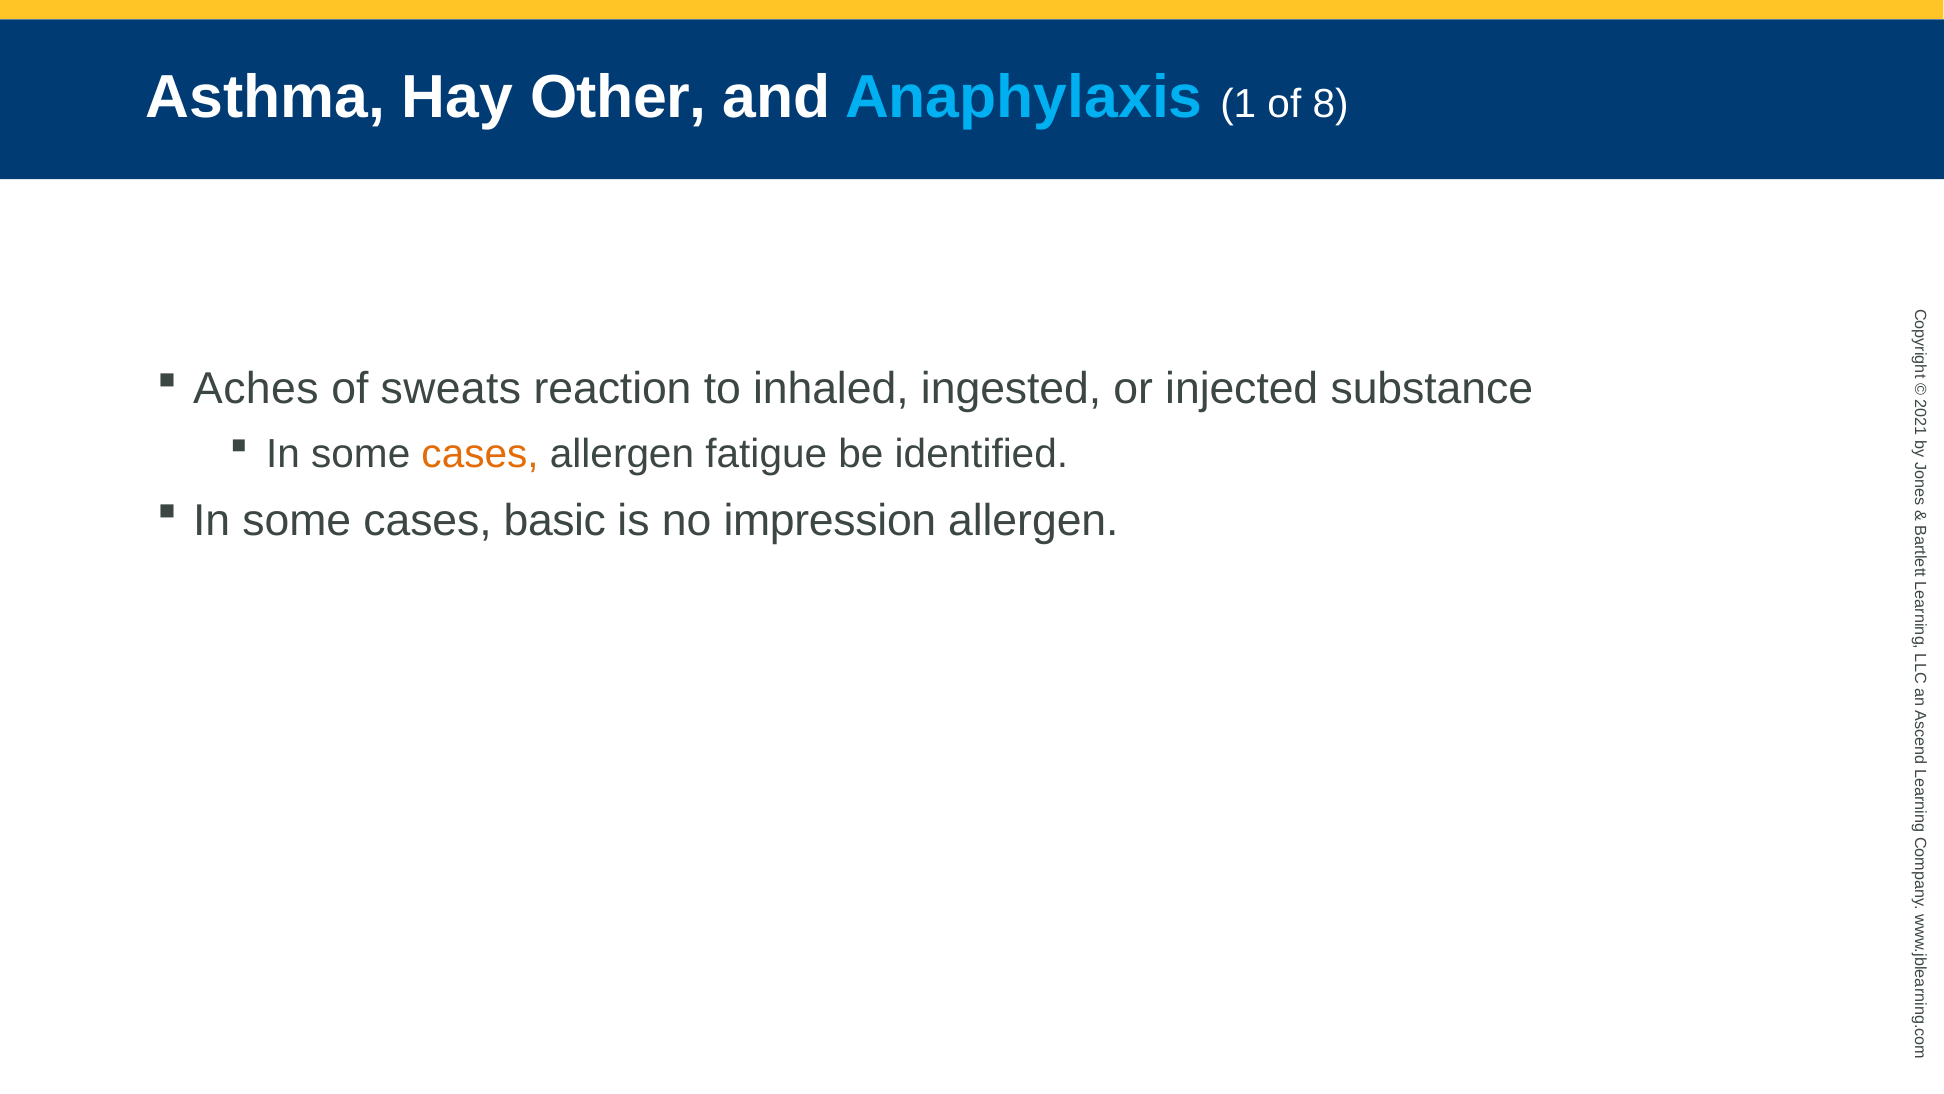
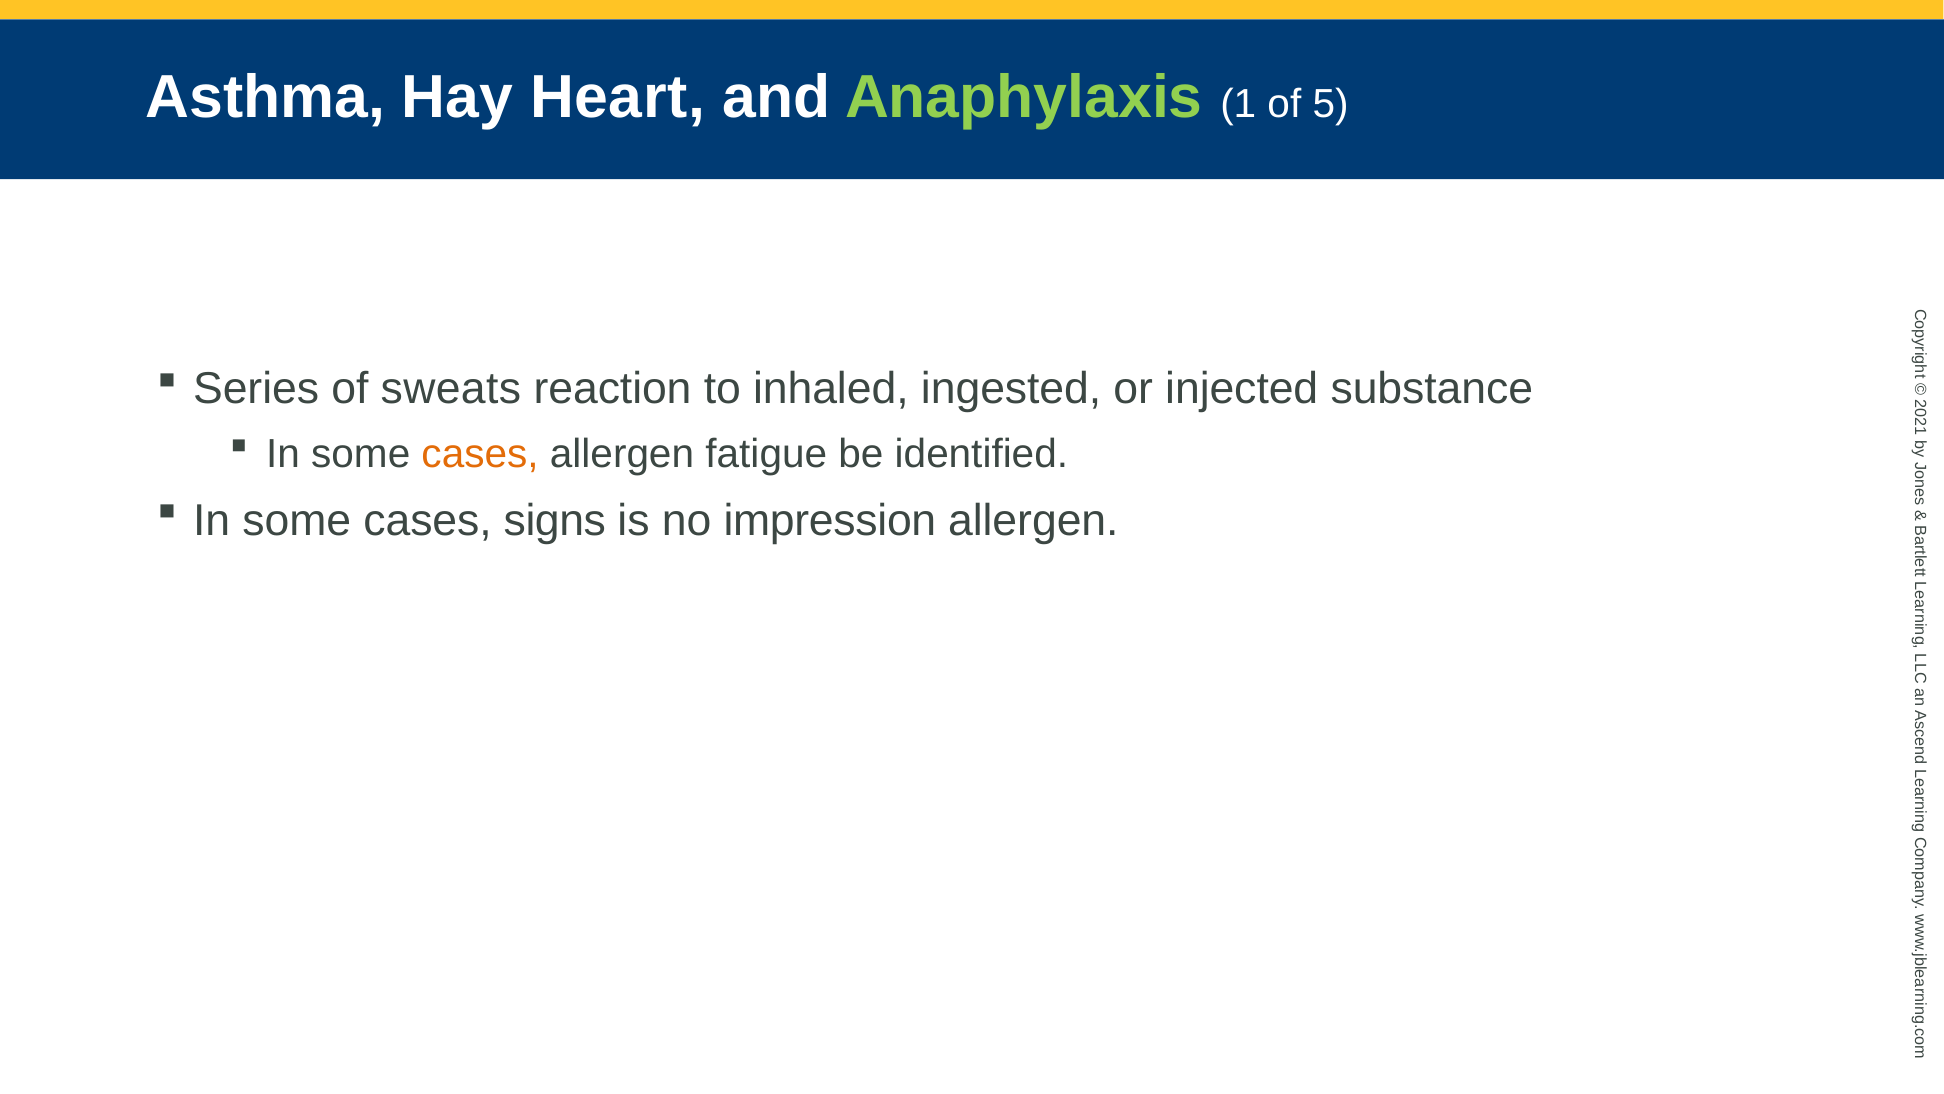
Other: Other -> Heart
Anaphylaxis colour: light blue -> light green
8: 8 -> 5
Aches: Aches -> Series
basic: basic -> signs
